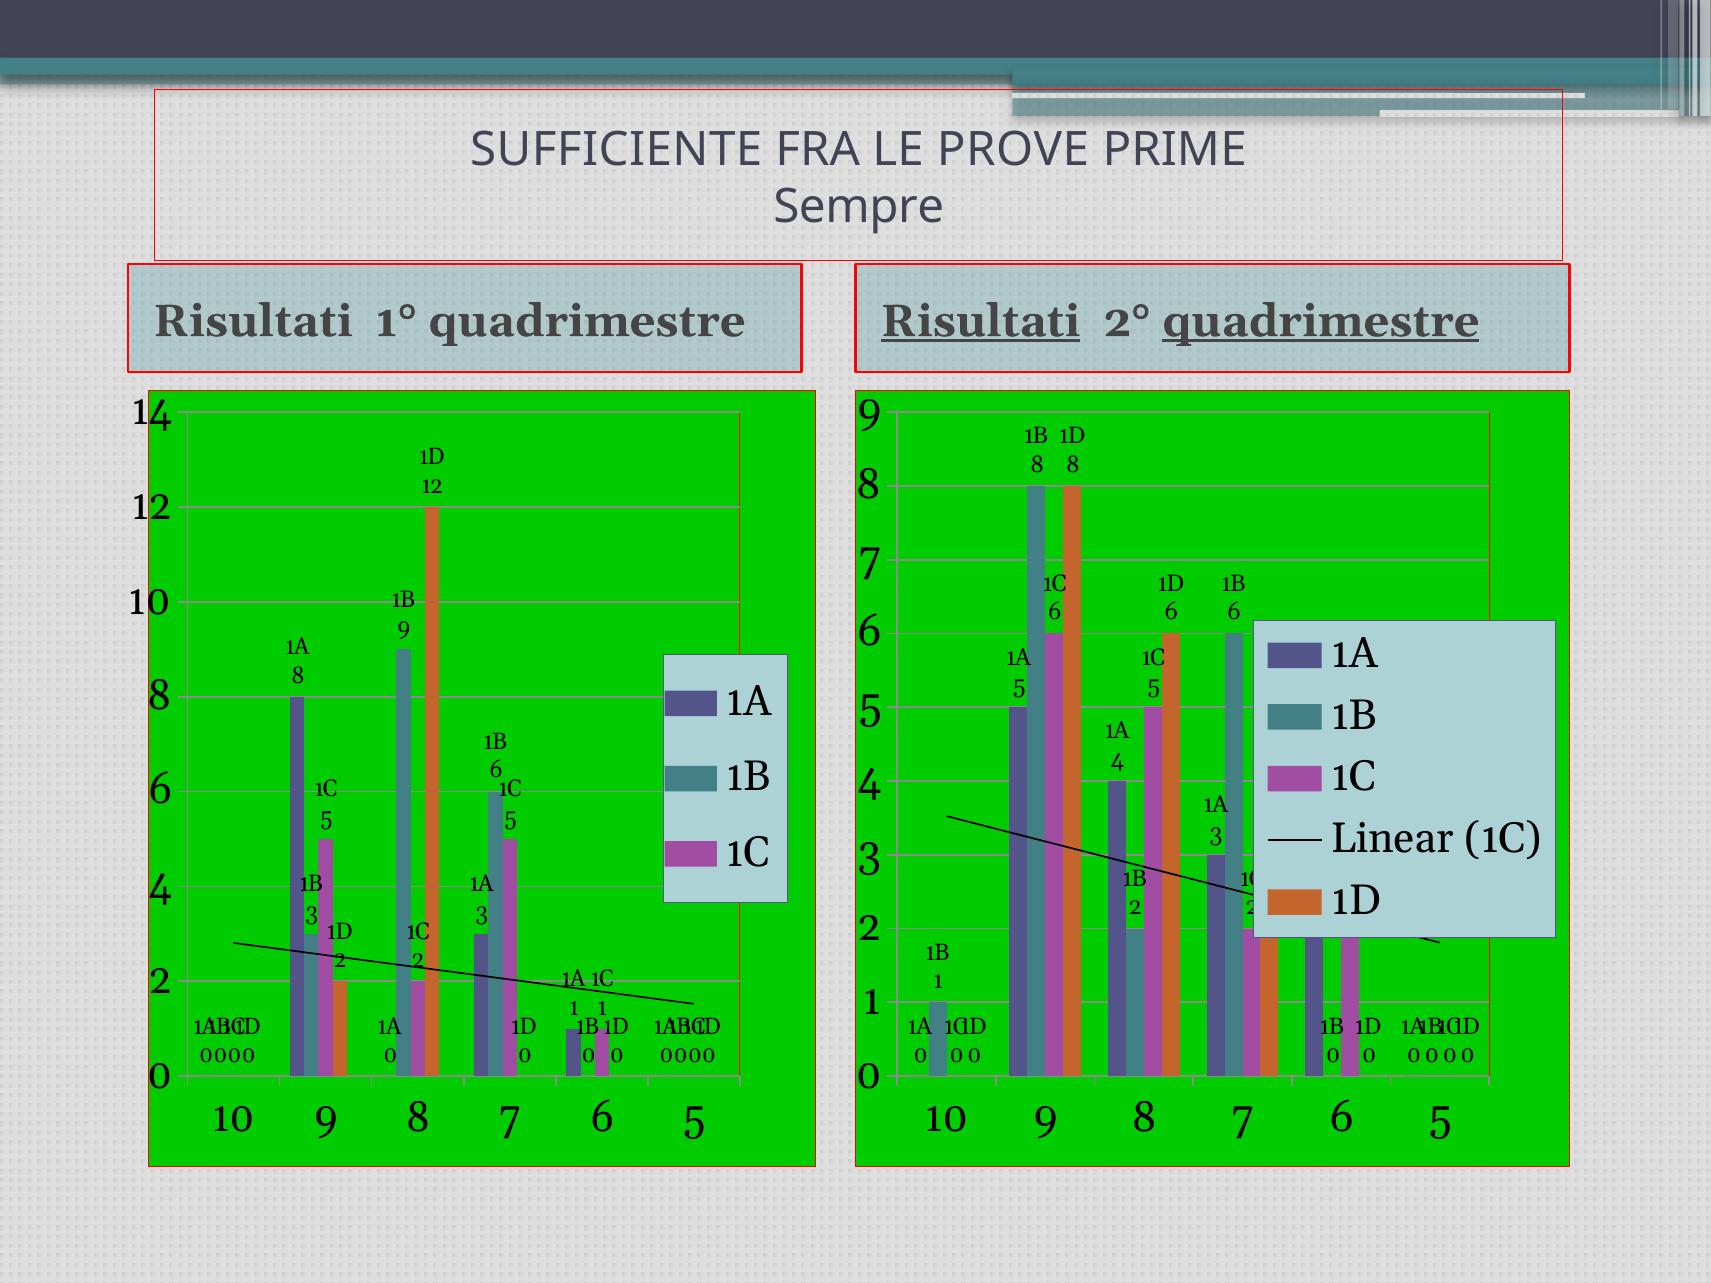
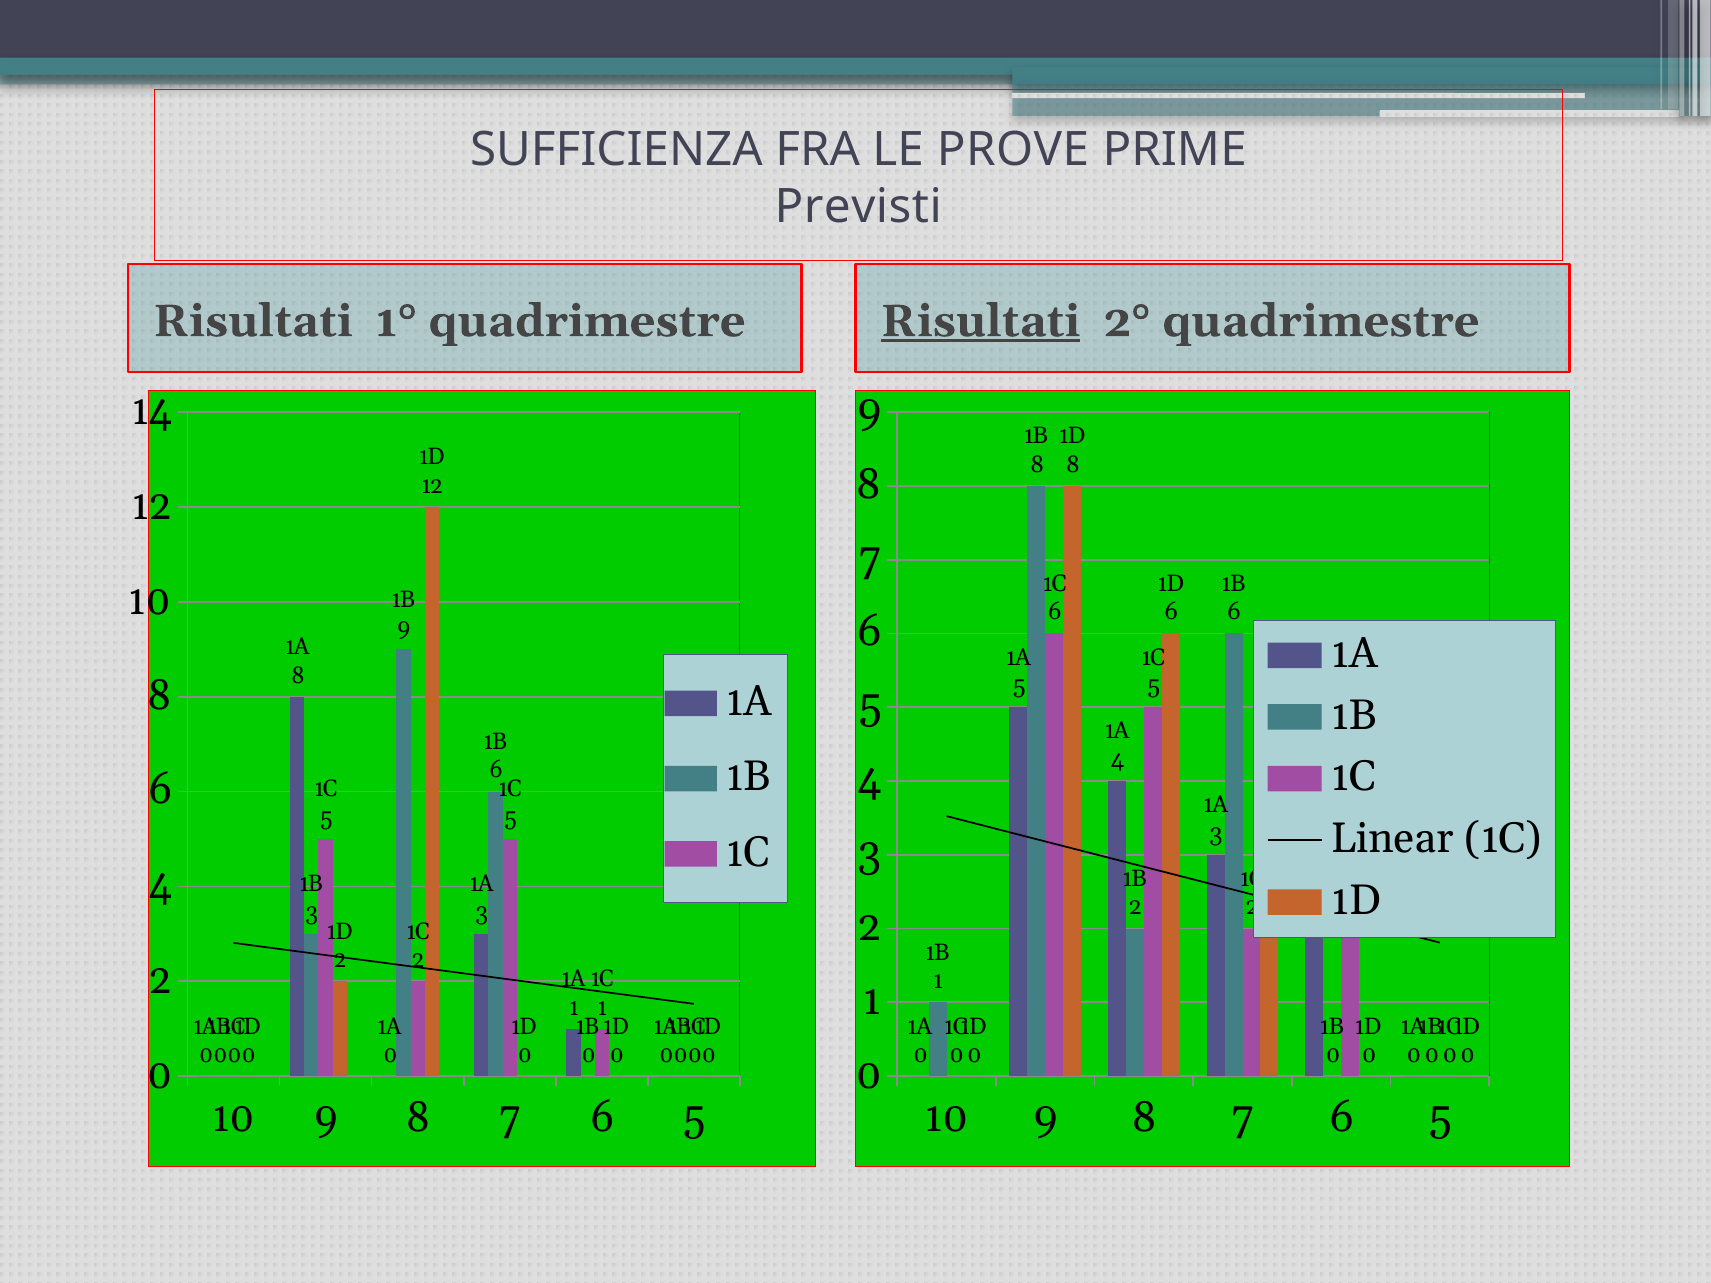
SUFFICIENTE: SUFFICIENTE -> SUFFICIENZA
Sempre: Sempre -> Previsti
quadrimestre at (1321, 321) underline: present -> none
